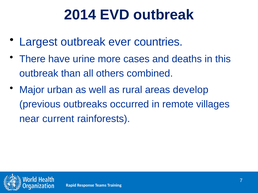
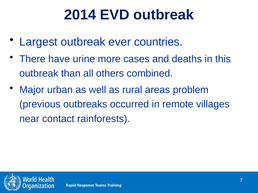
develop: develop -> problem
current: current -> contact
